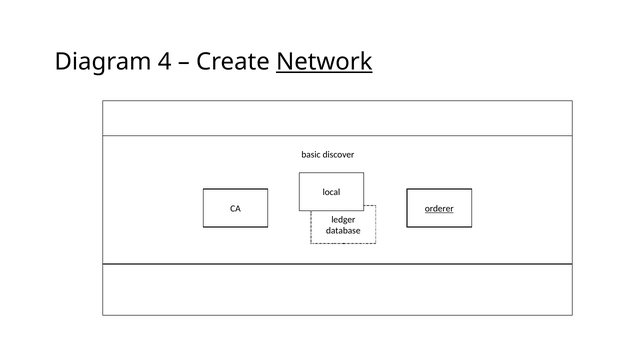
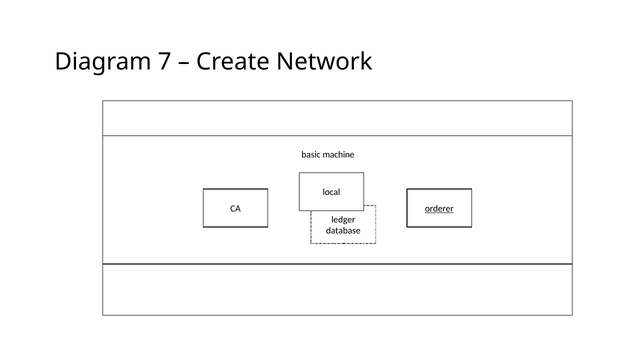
4: 4 -> 7
Network underline: present -> none
discover: discover -> machine
